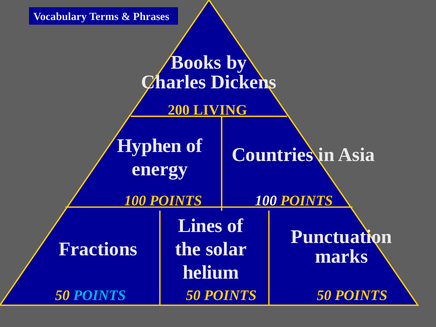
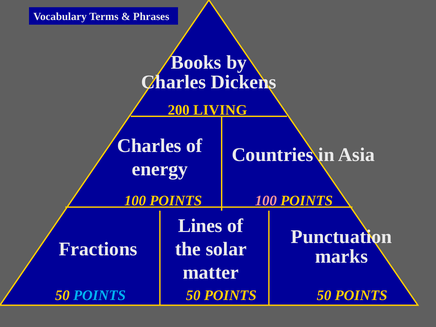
Hyphen at (149, 146): Hyphen -> Charles
100 at (266, 201) colour: white -> pink
helium: helium -> matter
